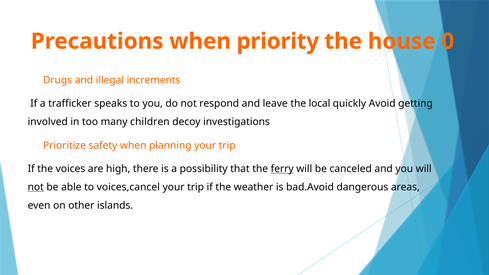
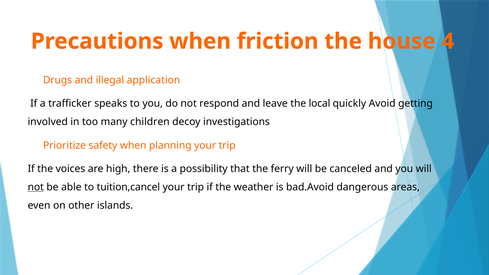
priority: priority -> friction
0: 0 -> 4
increments: increments -> application
ferry underline: present -> none
voices,cancel: voices,cancel -> tuition,cancel
